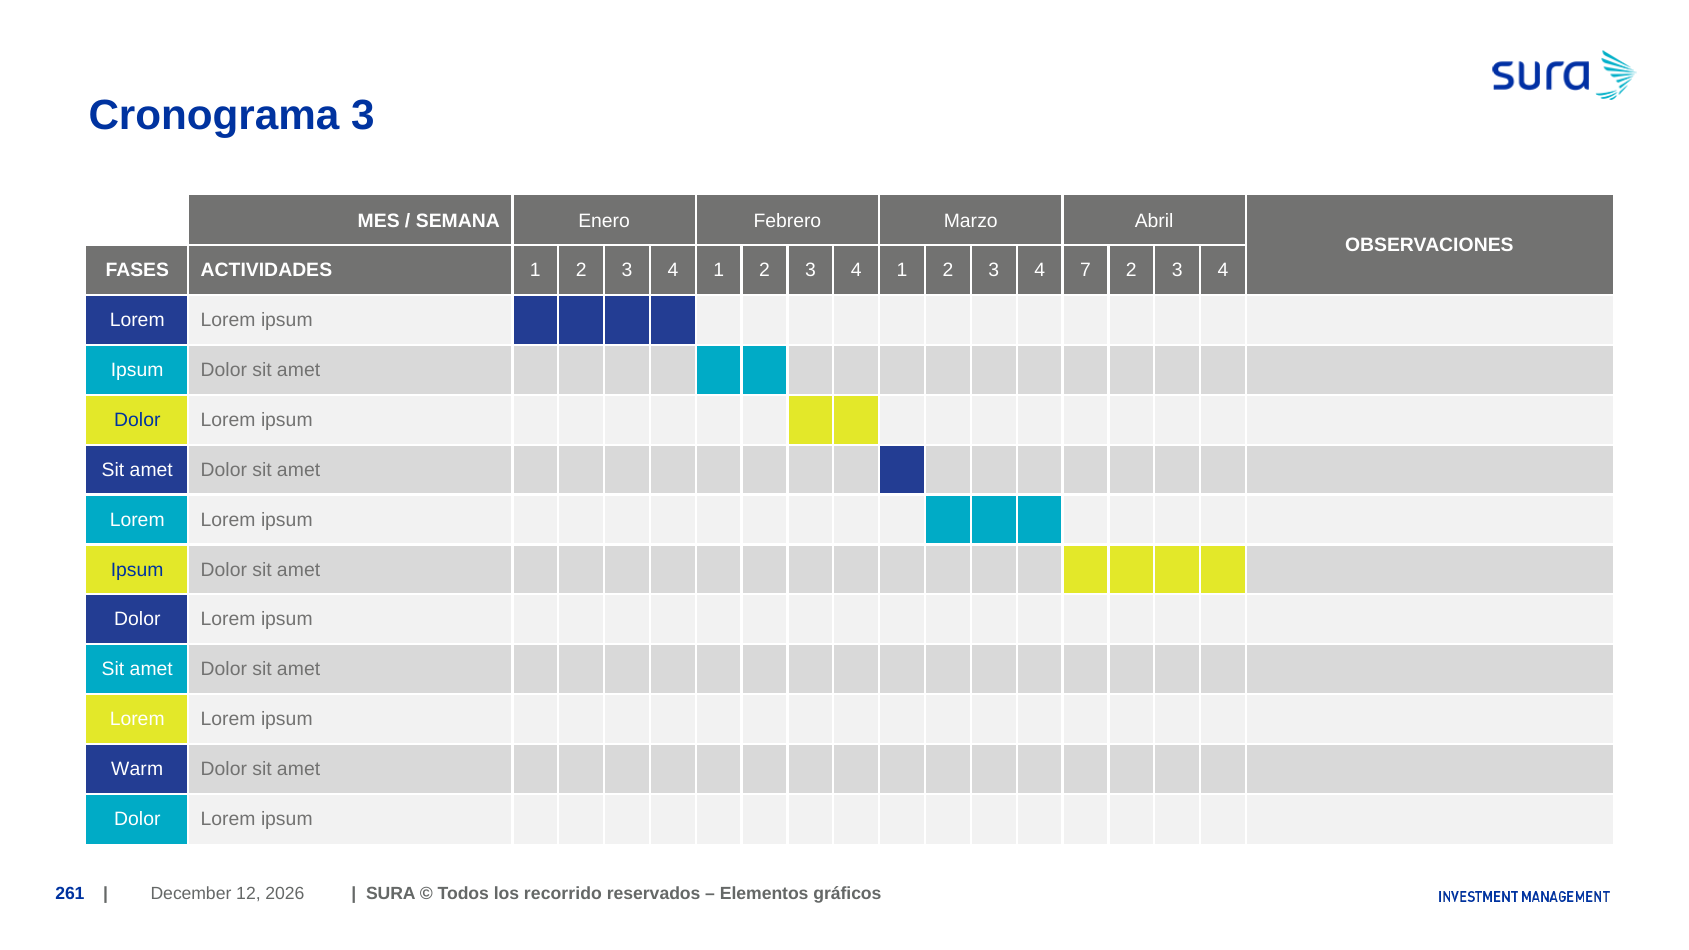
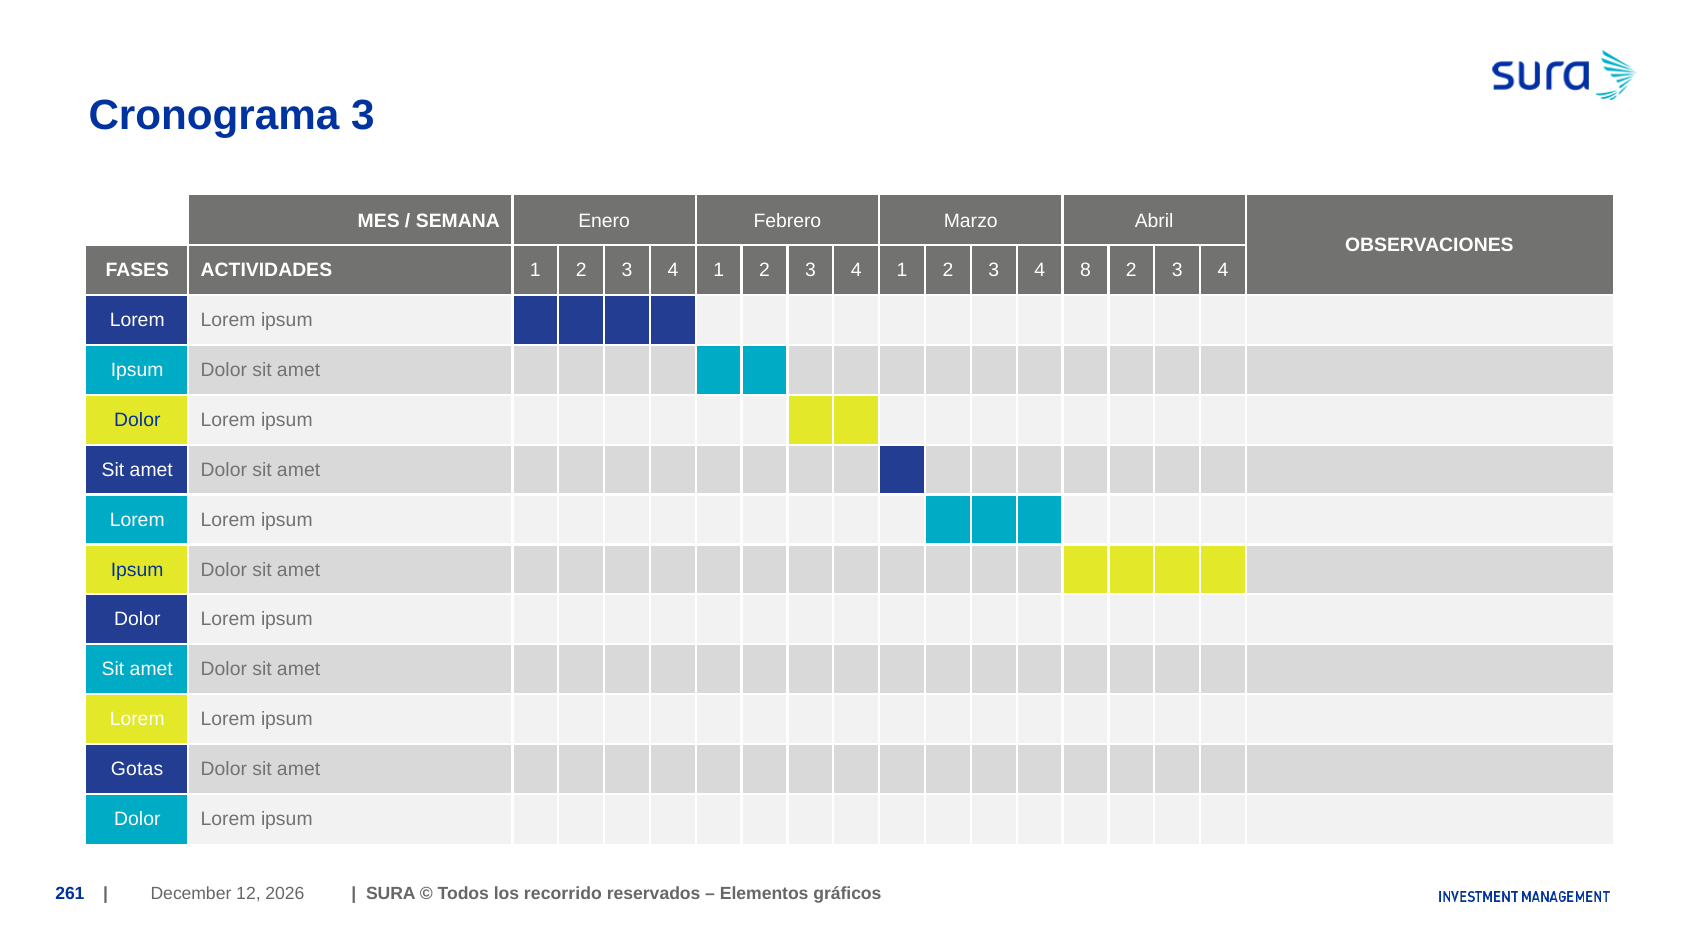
7: 7 -> 8
Warm: Warm -> Gotas
